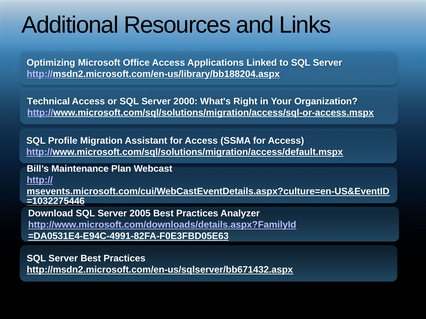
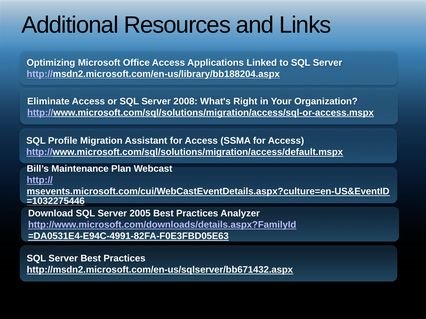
Technical: Technical -> Eliminate
2000: 2000 -> 2008
